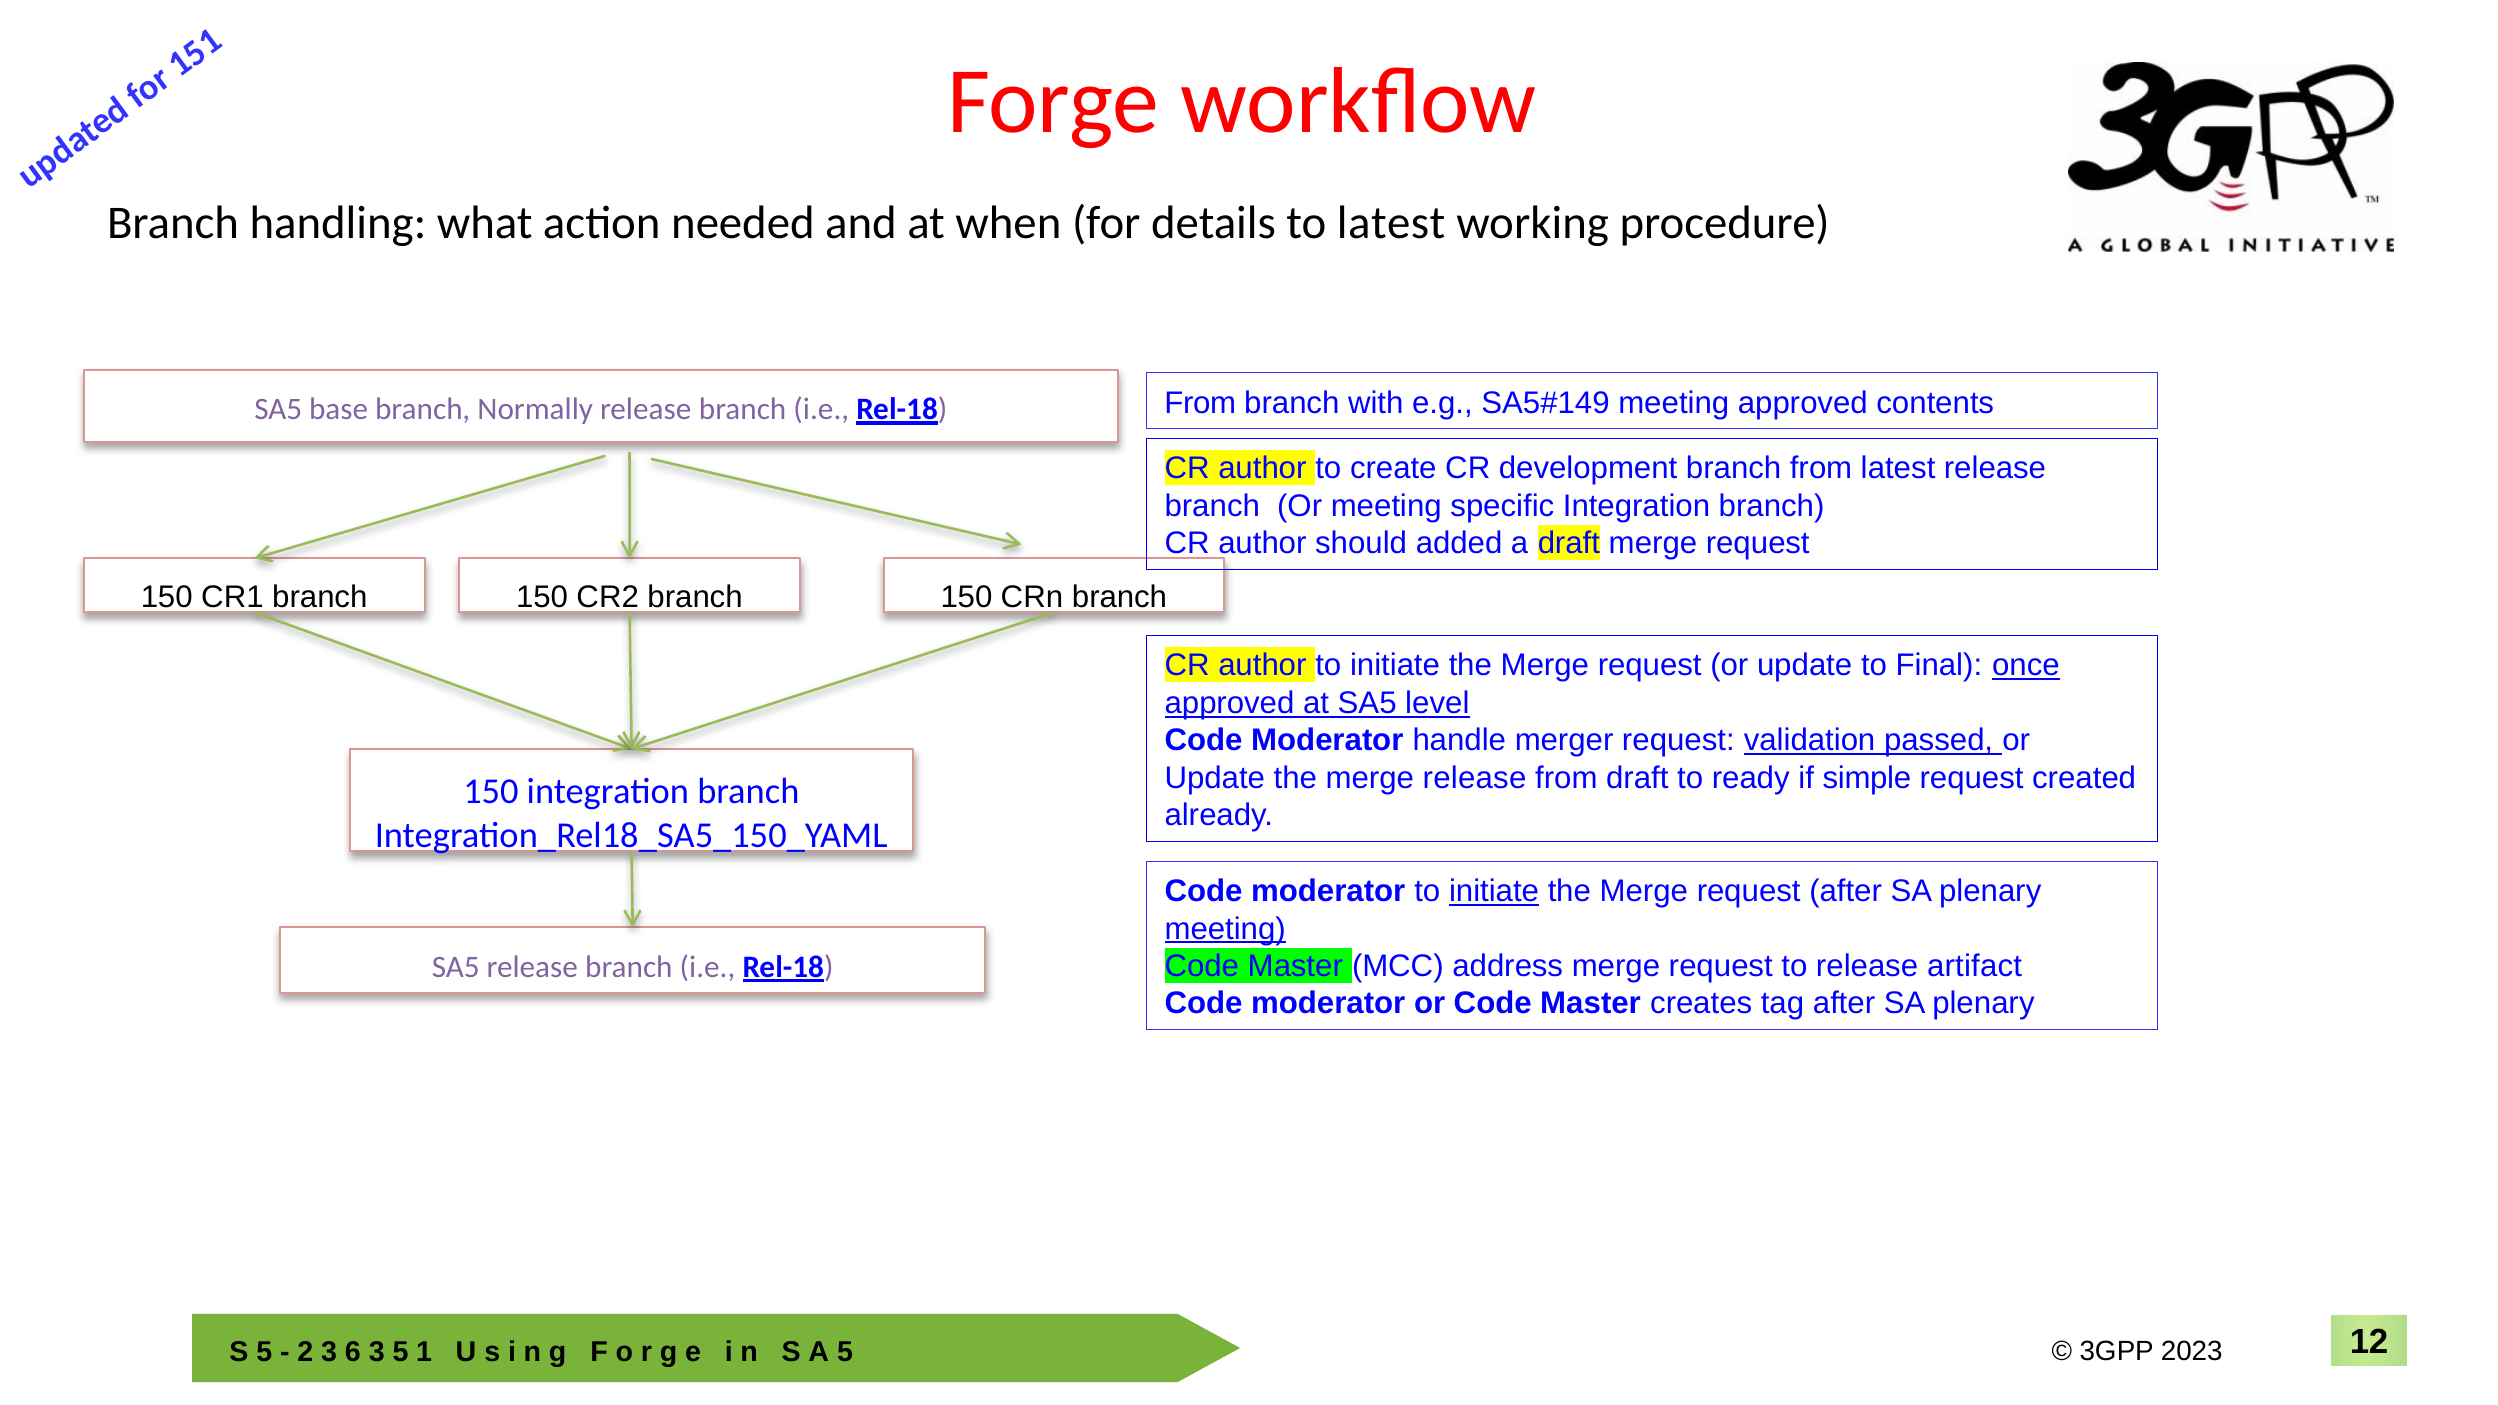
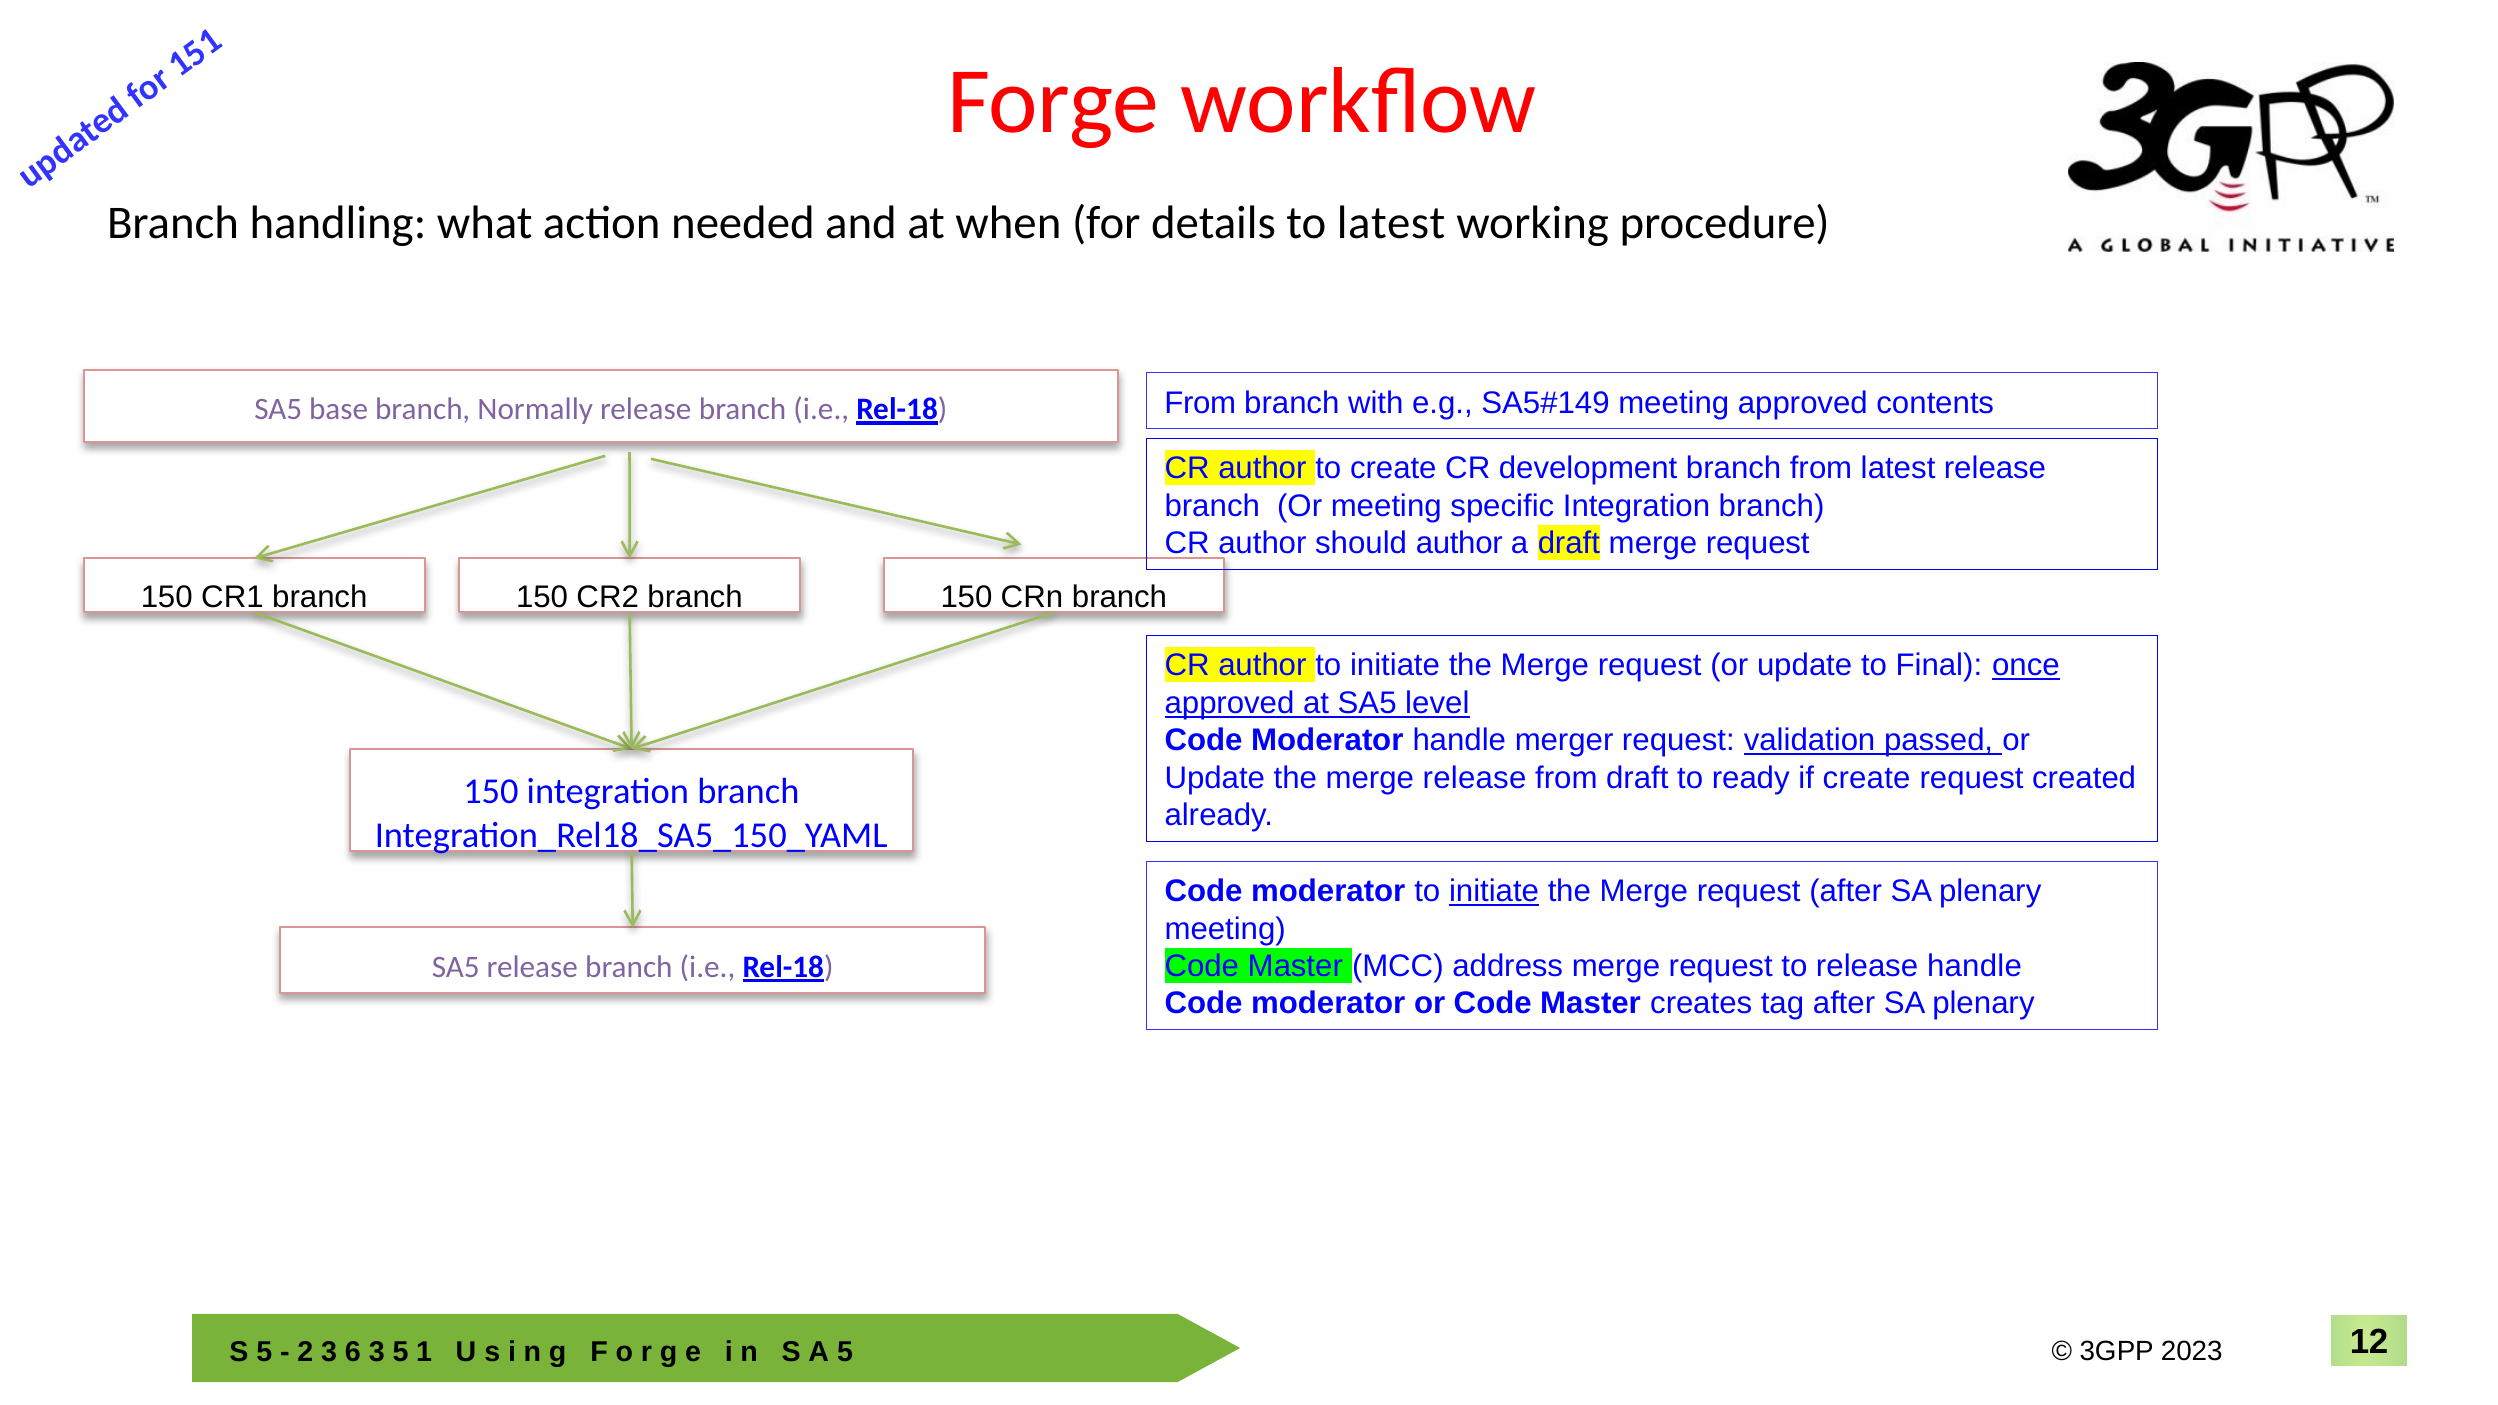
should added: added -> author
if simple: simple -> create
meeting at (1225, 929) underline: present -> none
release artifact: artifact -> handle
